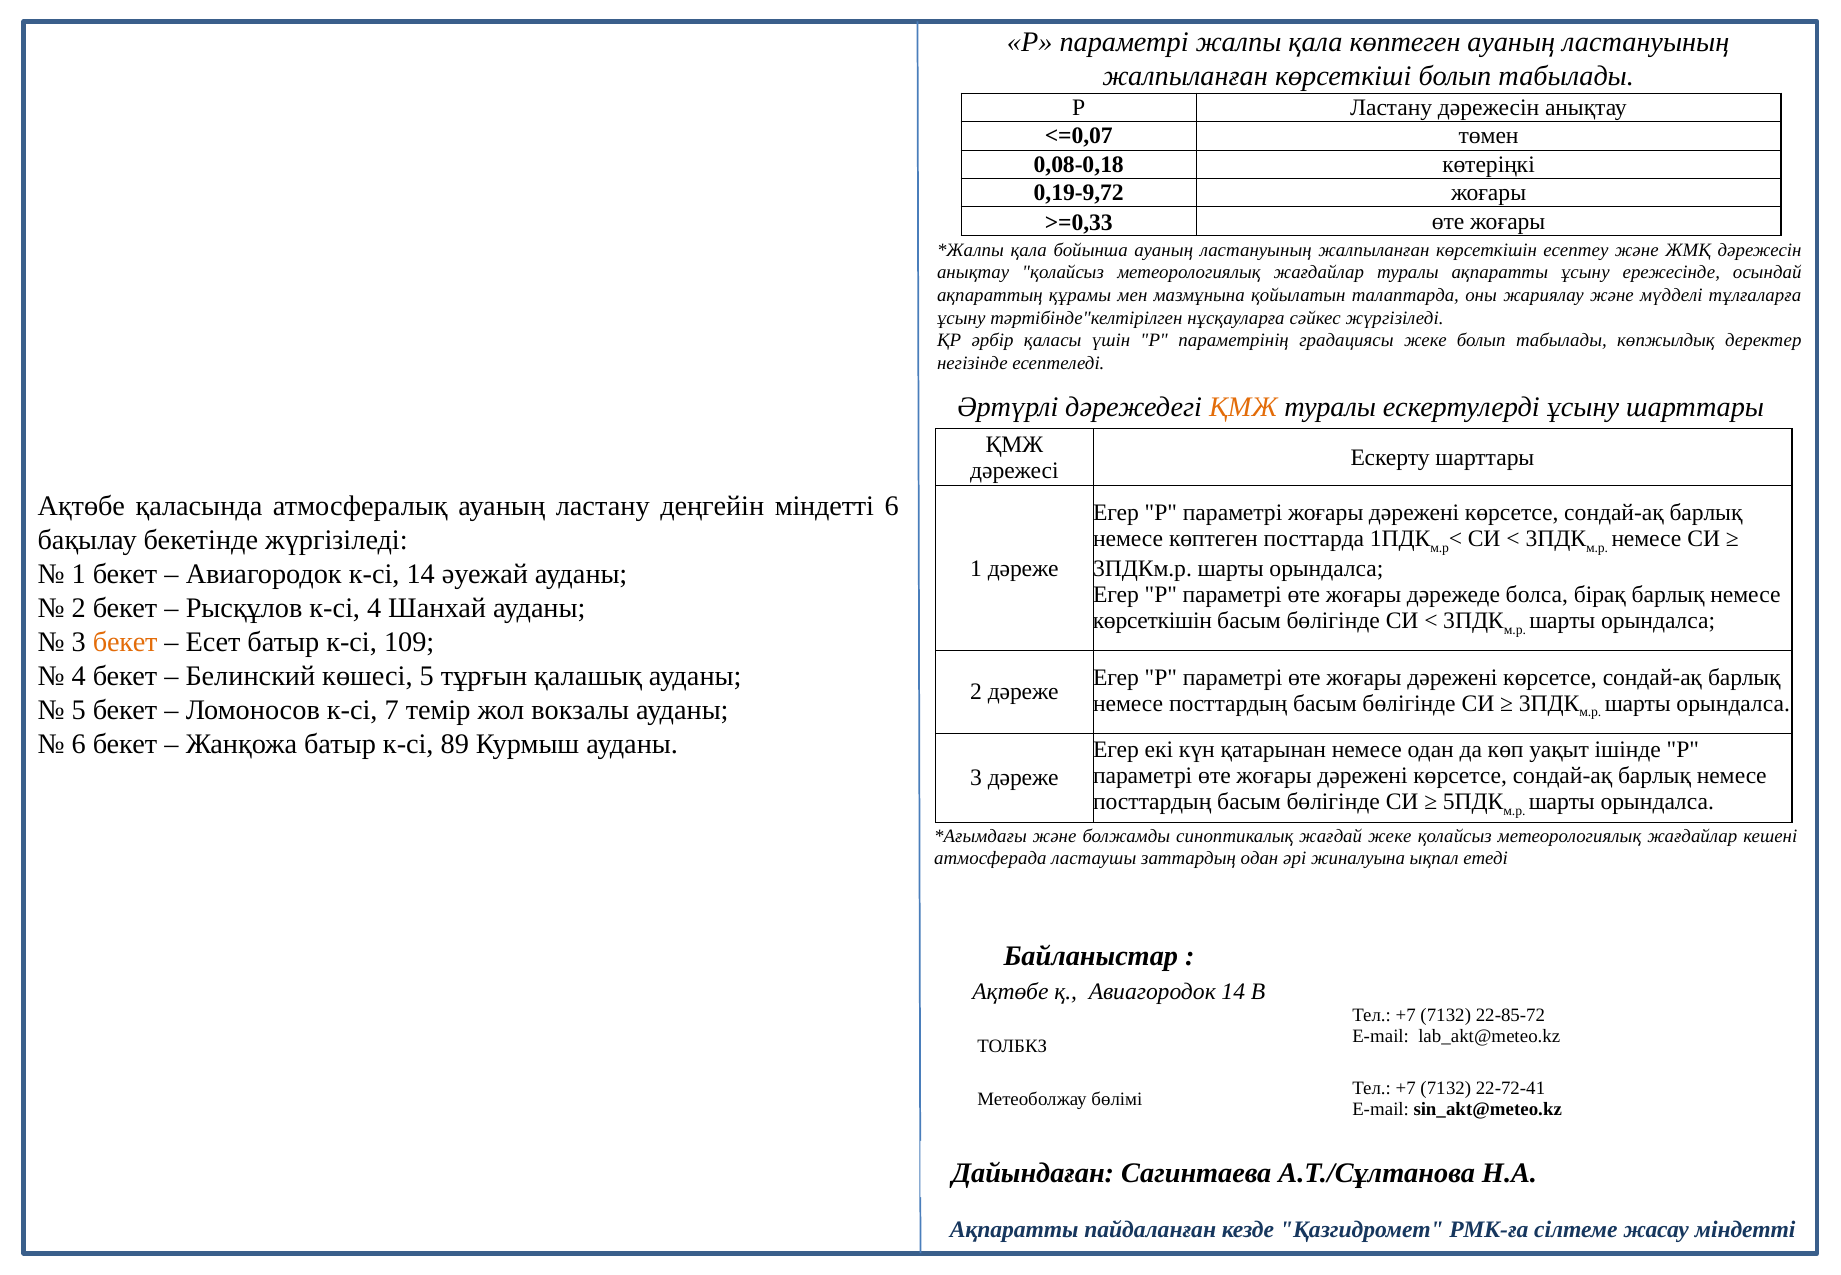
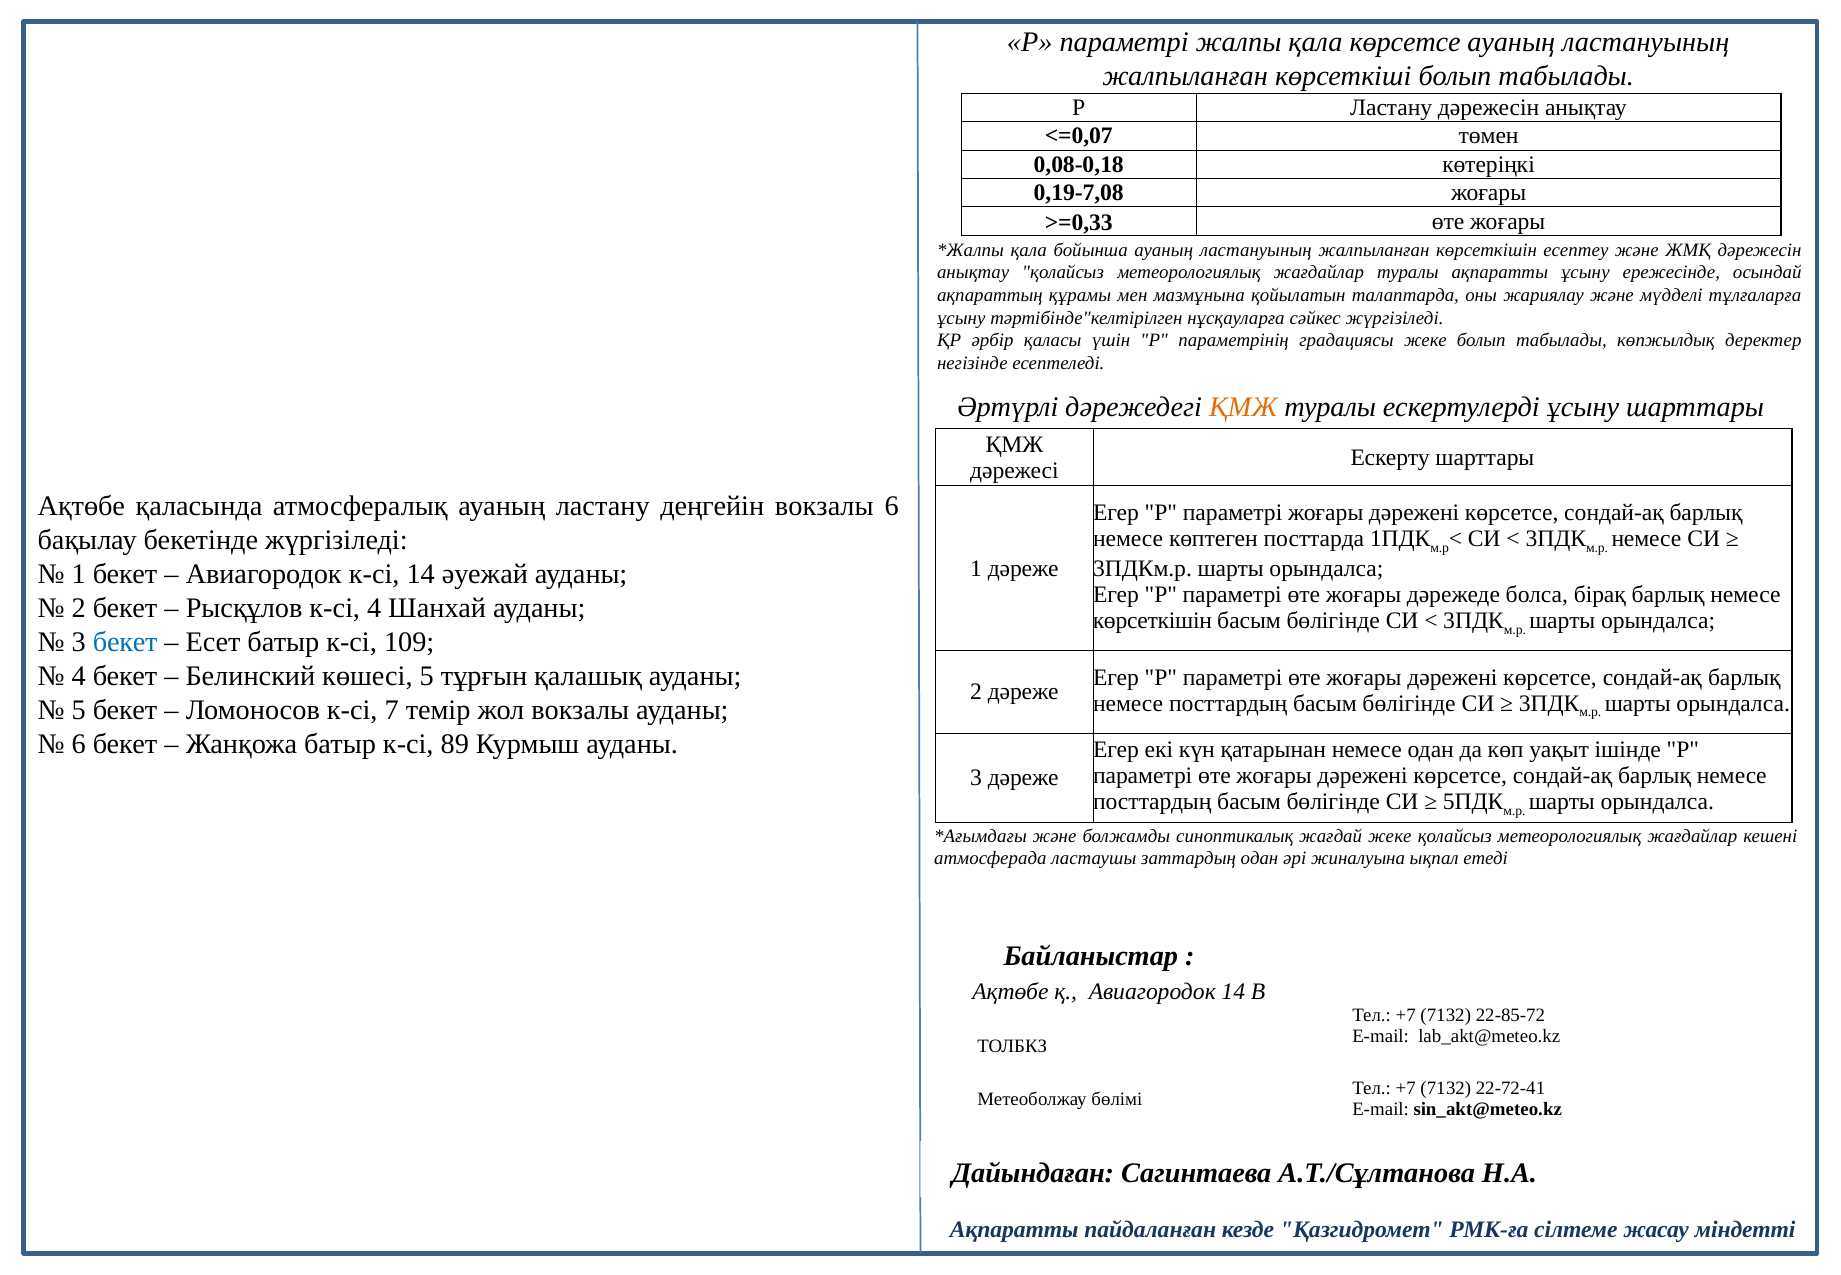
қала көптеген: көптеген -> көрсетсе
0,19-9,72: 0,19-9,72 -> 0,19-7,08
деңгейін міндетті: міндетті -> вокзалы
бекет at (125, 642) colour: orange -> blue
